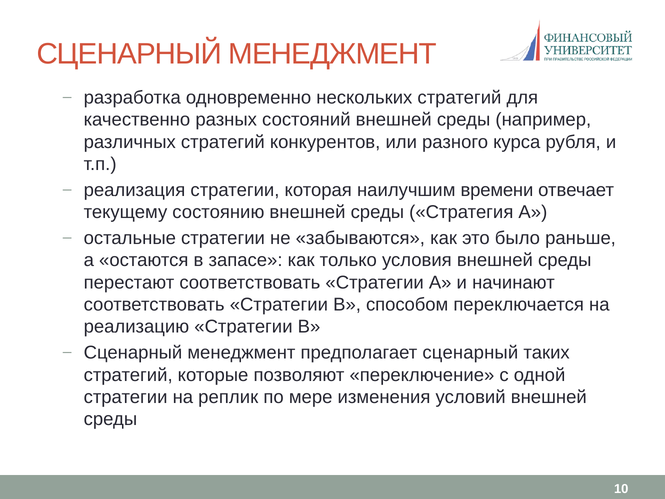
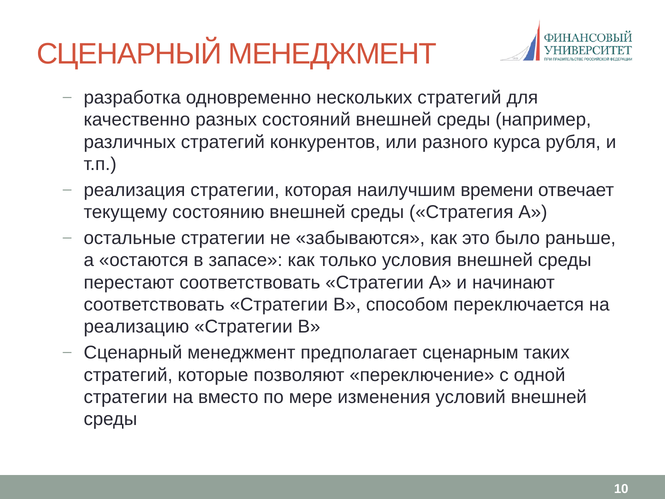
предполагает сценарный: сценарный -> сценарным
реплик: реплик -> вместо
